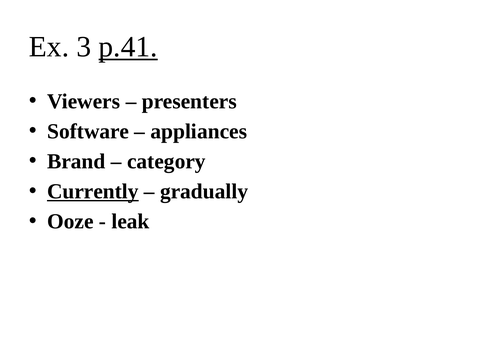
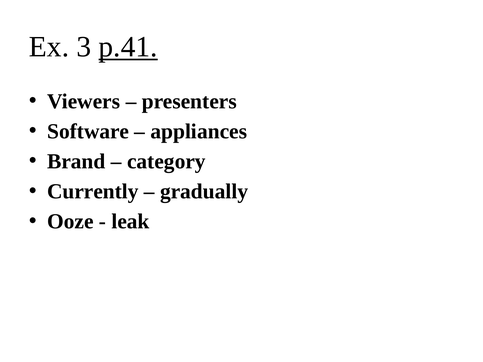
Currently underline: present -> none
